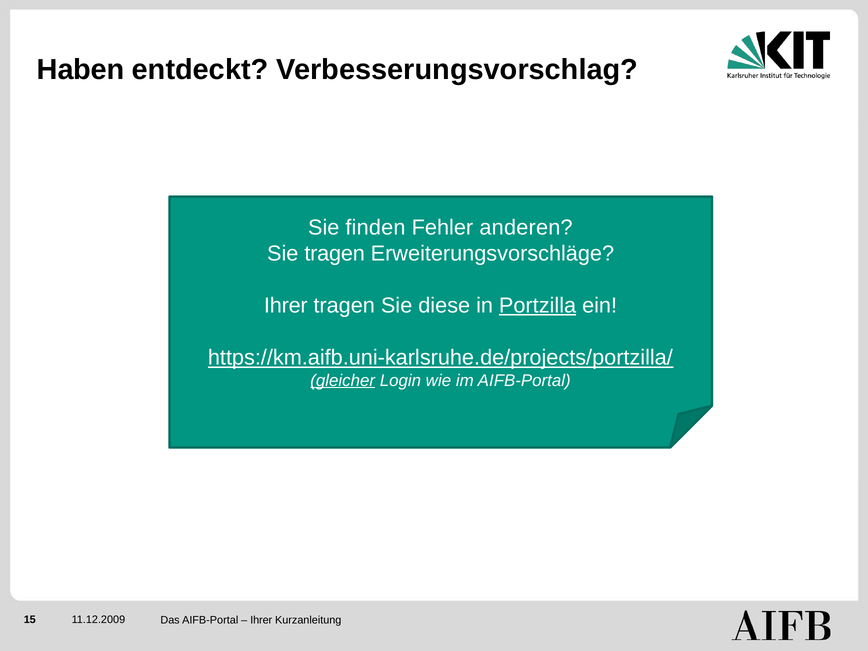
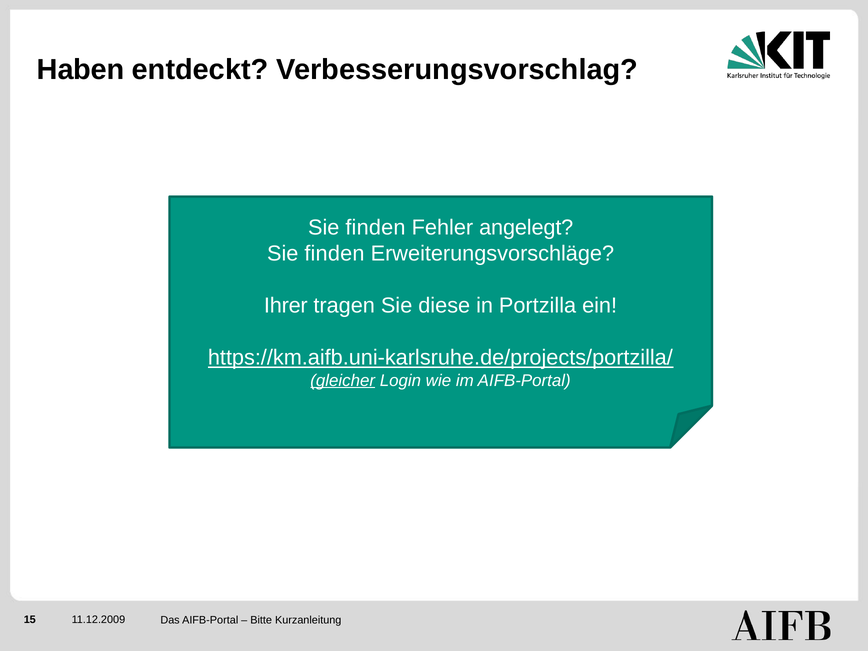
anderen: anderen -> angelegt
tragen at (335, 253): tragen -> finden
Portzilla underline: present -> none
Ihrer at (261, 620): Ihrer -> Bitte
